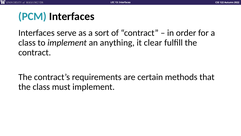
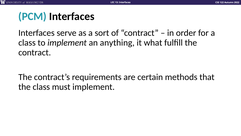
clear: clear -> what
